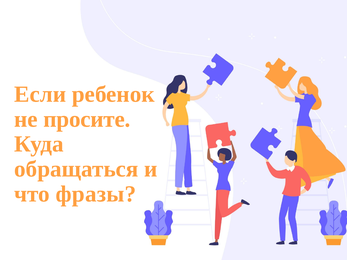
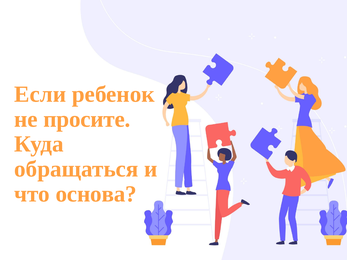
фразы: фразы -> основа
